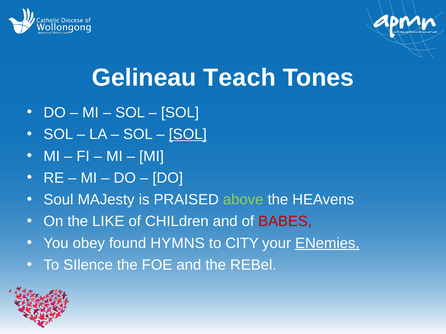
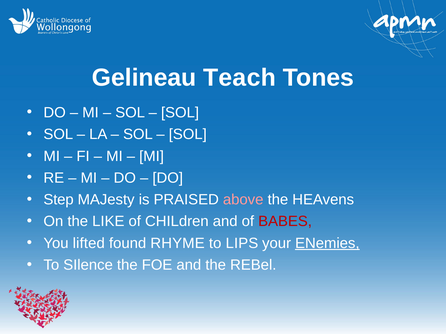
SOL at (188, 135) underline: present -> none
Soul: Soul -> Step
above colour: light green -> pink
obey: obey -> lifted
HYMNS: HYMNS -> RHYME
CITY: CITY -> LIPS
